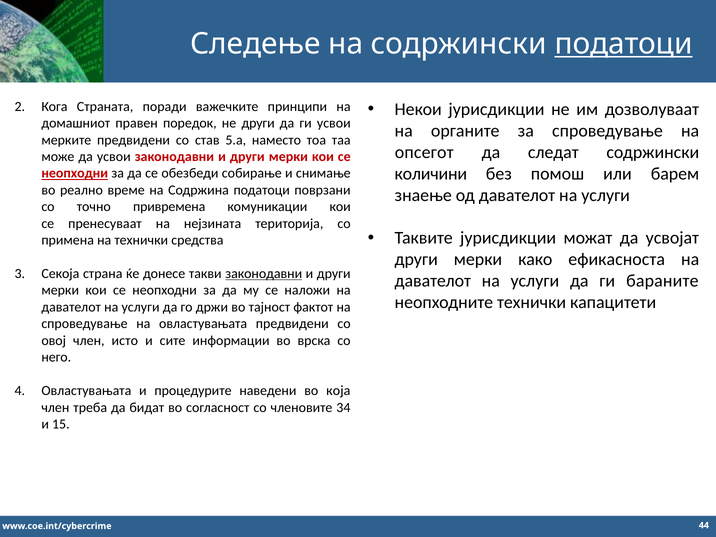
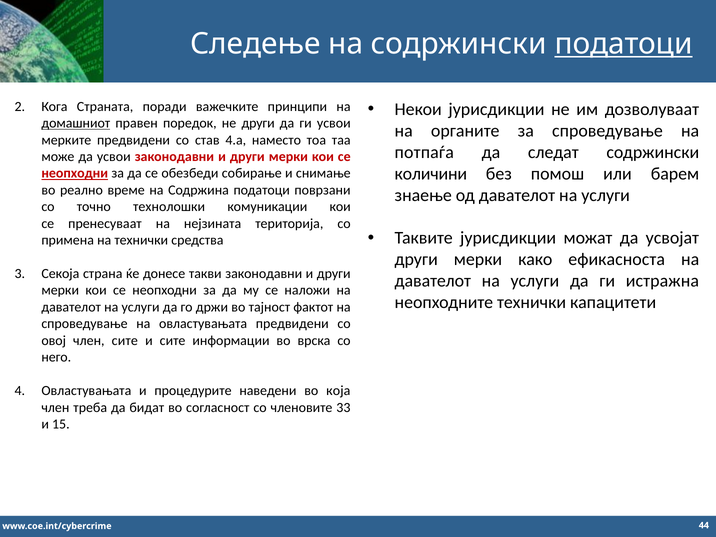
домашниот underline: none -> present
5.а: 5.а -> 4.а
опсегот: опсегот -> потпаѓа
привремена: привремена -> технолошки
законодавни at (264, 274) underline: present -> none
бараните: бараните -> истражна
член исто: исто -> сите
34: 34 -> 33
